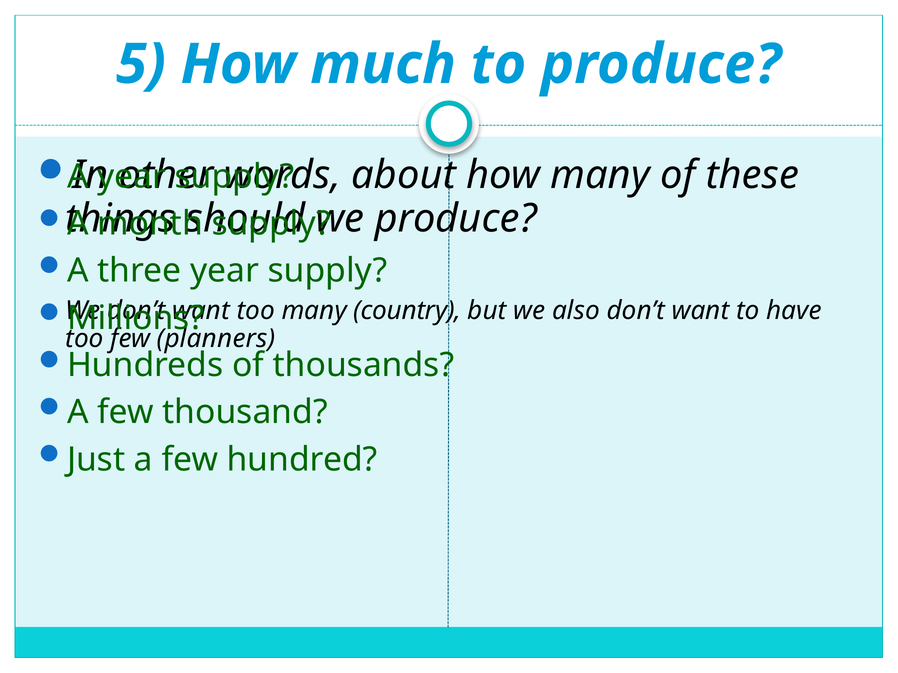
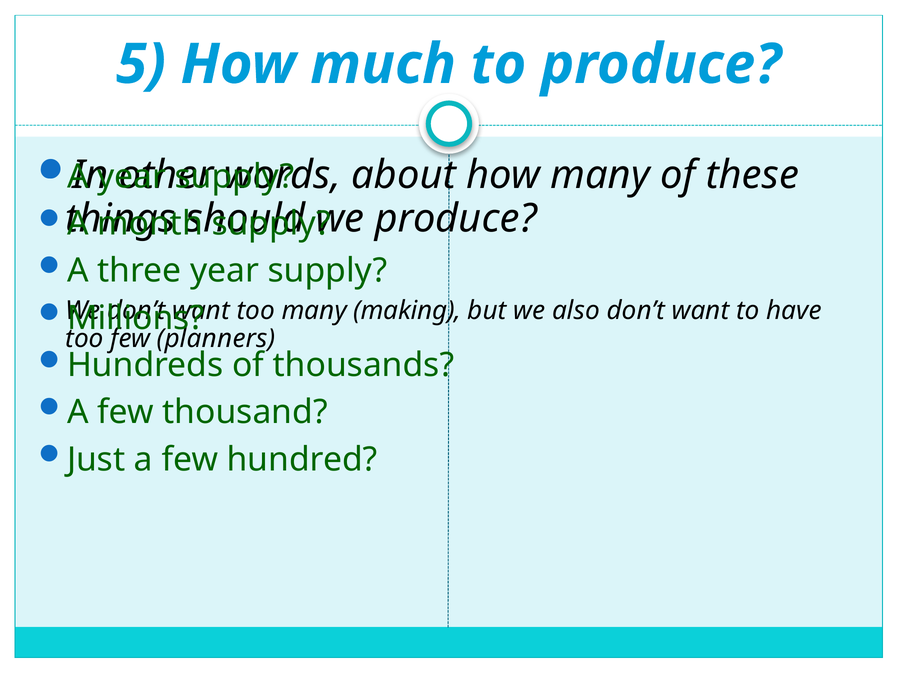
country: country -> making
